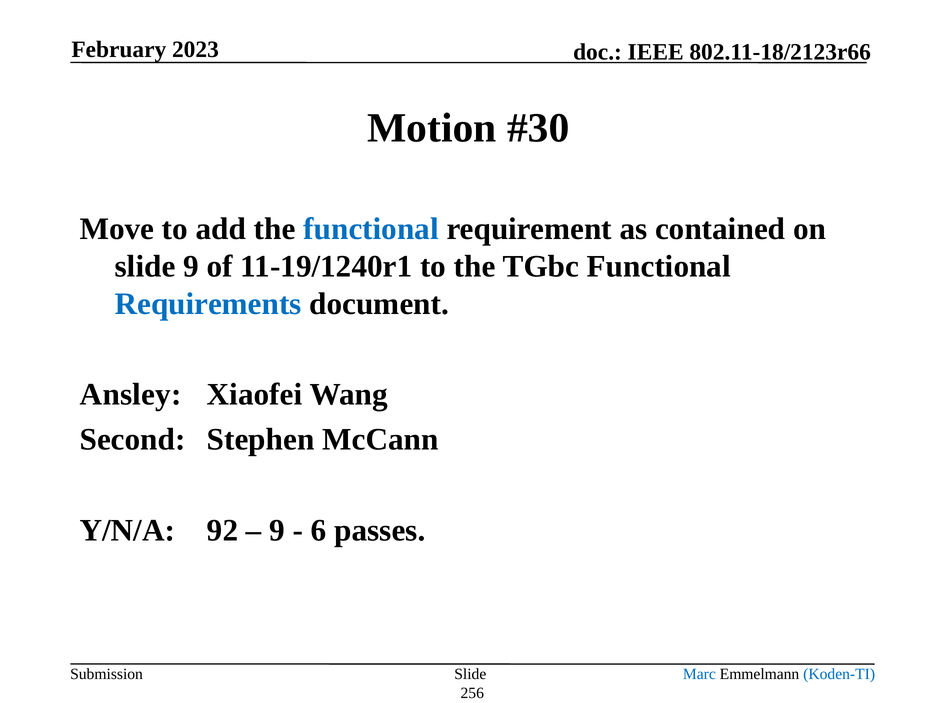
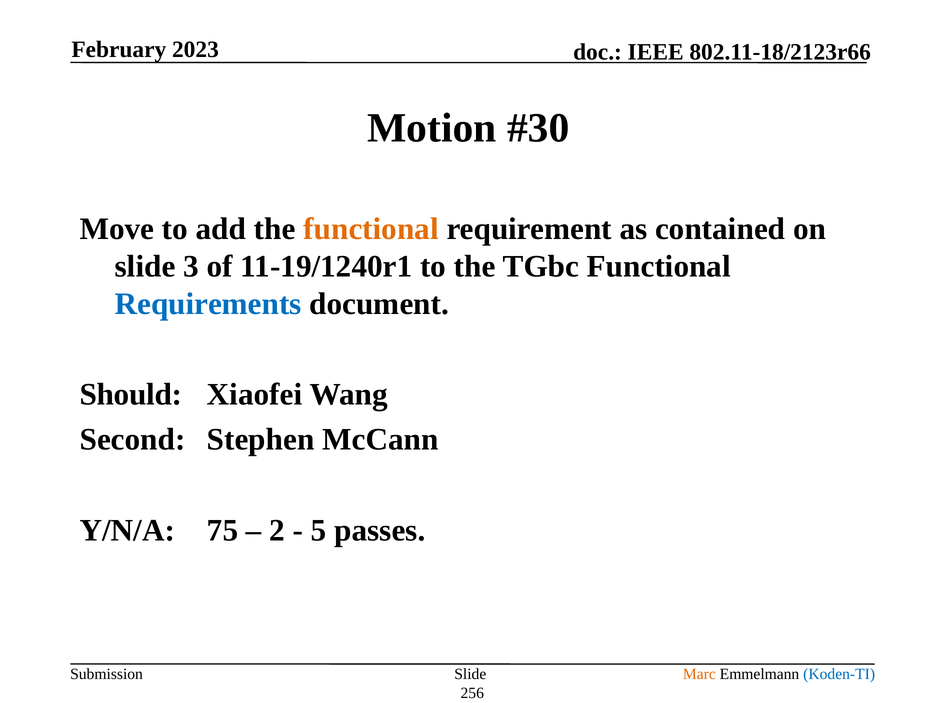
functional at (371, 229) colour: blue -> orange
slide 9: 9 -> 3
Ansley: Ansley -> Should
92: 92 -> 75
9 at (277, 530): 9 -> 2
6: 6 -> 5
Marc colour: blue -> orange
